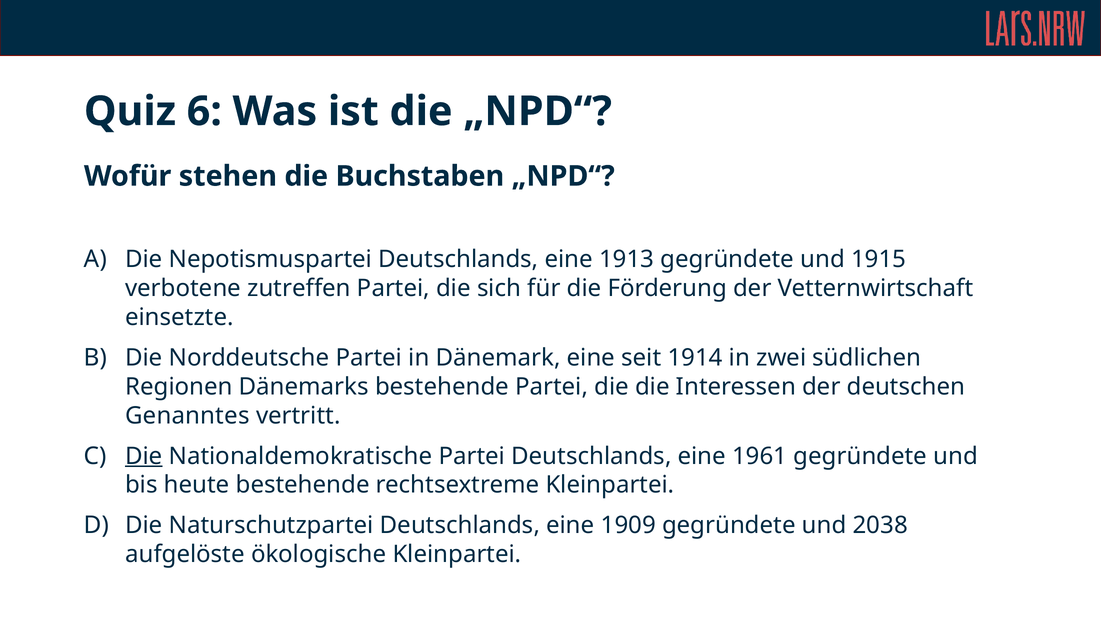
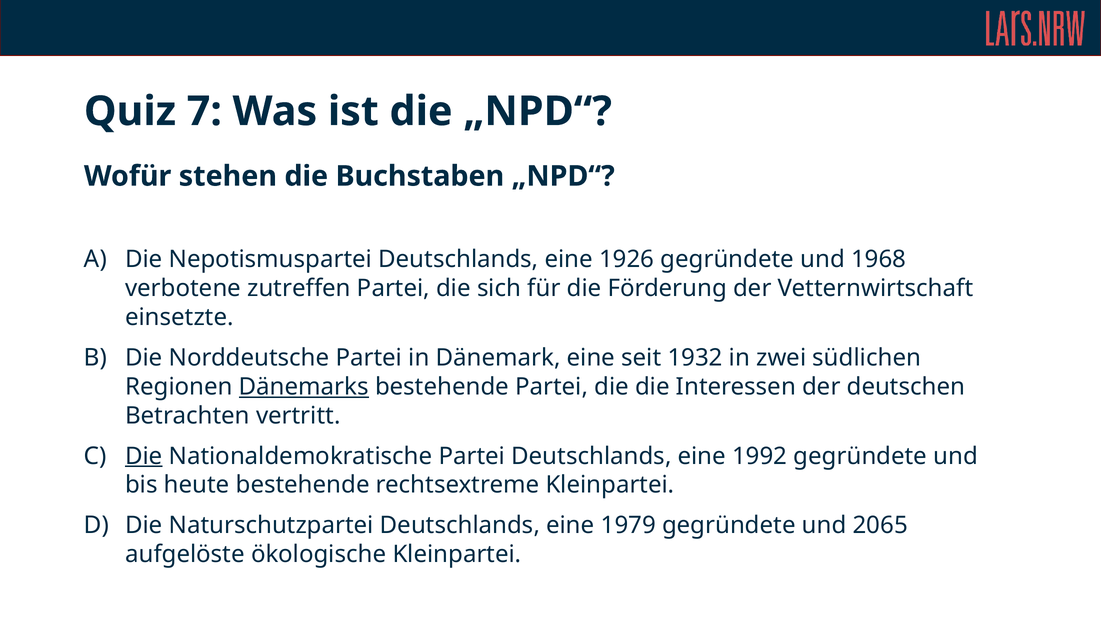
6: 6 -> 7
1913: 1913 -> 1926
1915: 1915 -> 1968
1914: 1914 -> 1932
Dänemarks underline: none -> present
Genanntes: Genanntes -> Betrachten
1961: 1961 -> 1992
1909: 1909 -> 1979
2038: 2038 -> 2065
